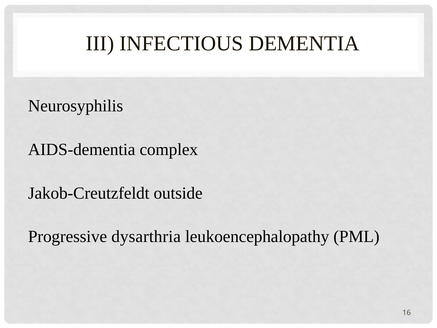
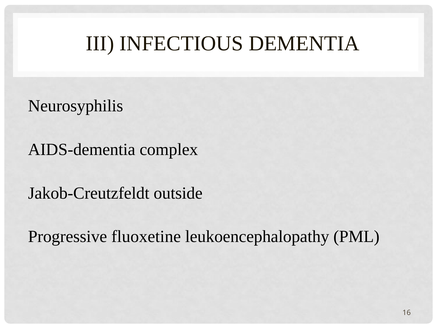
dysarthria: dysarthria -> fluoxetine
